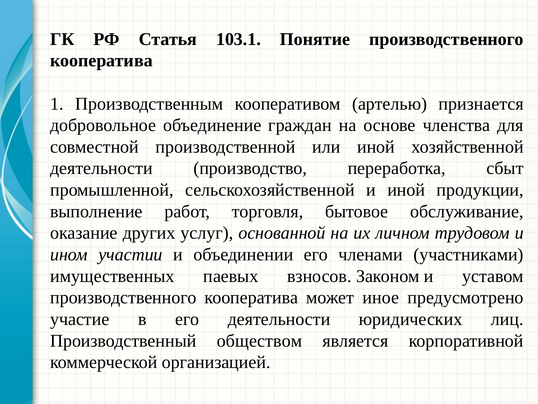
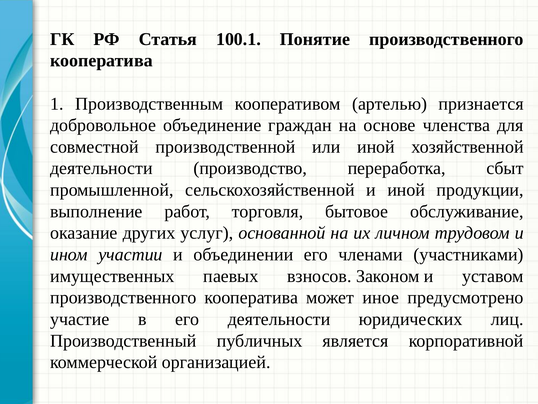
103.1: 103.1 -> 100.1
обществом: обществом -> публичных
